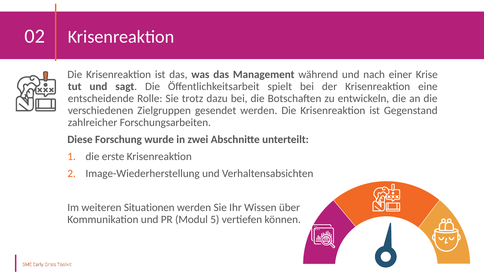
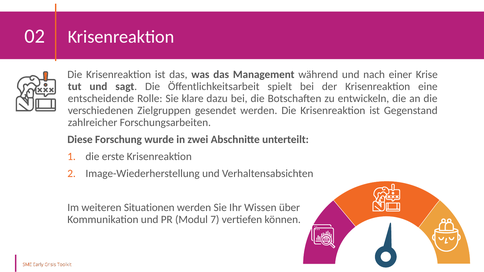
trotz: trotz -> klare
5: 5 -> 7
